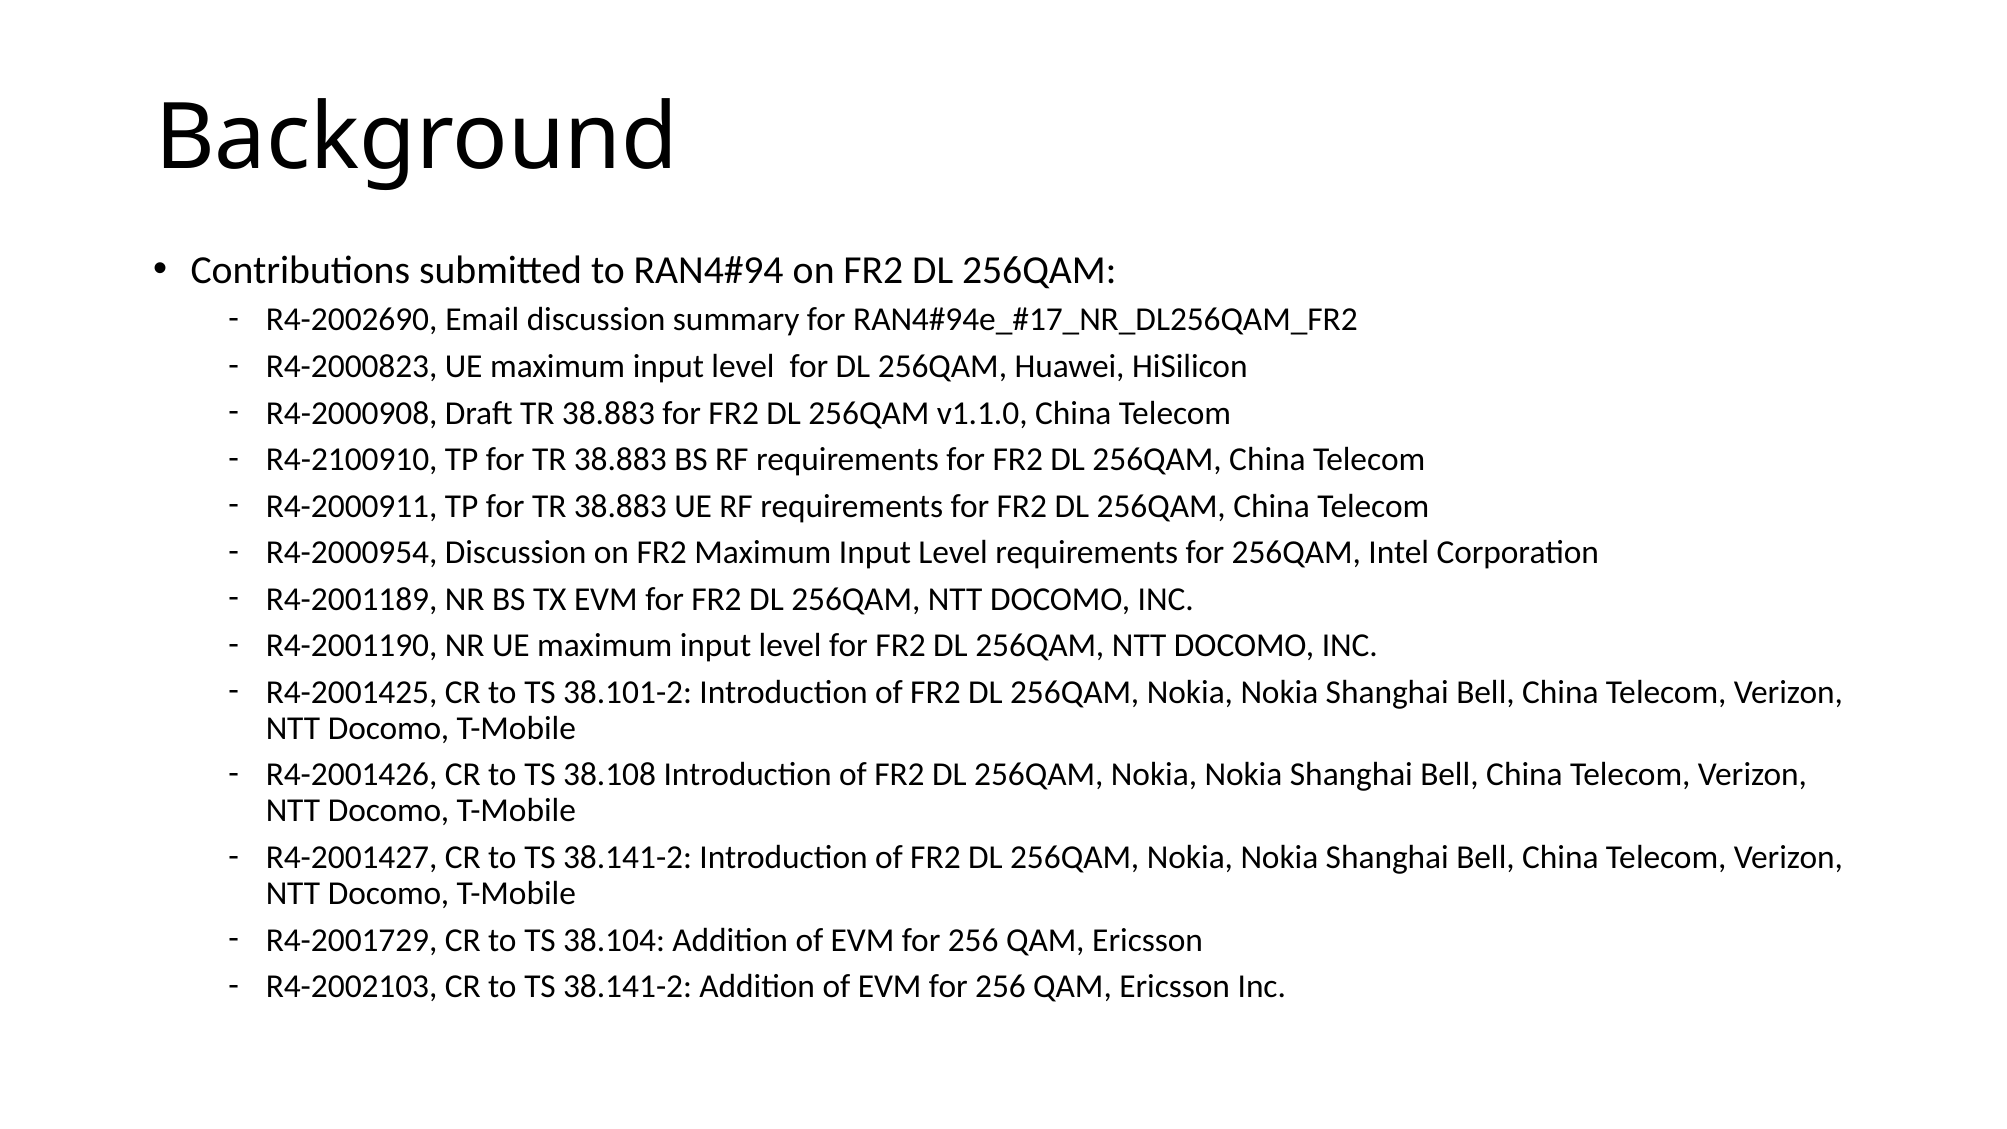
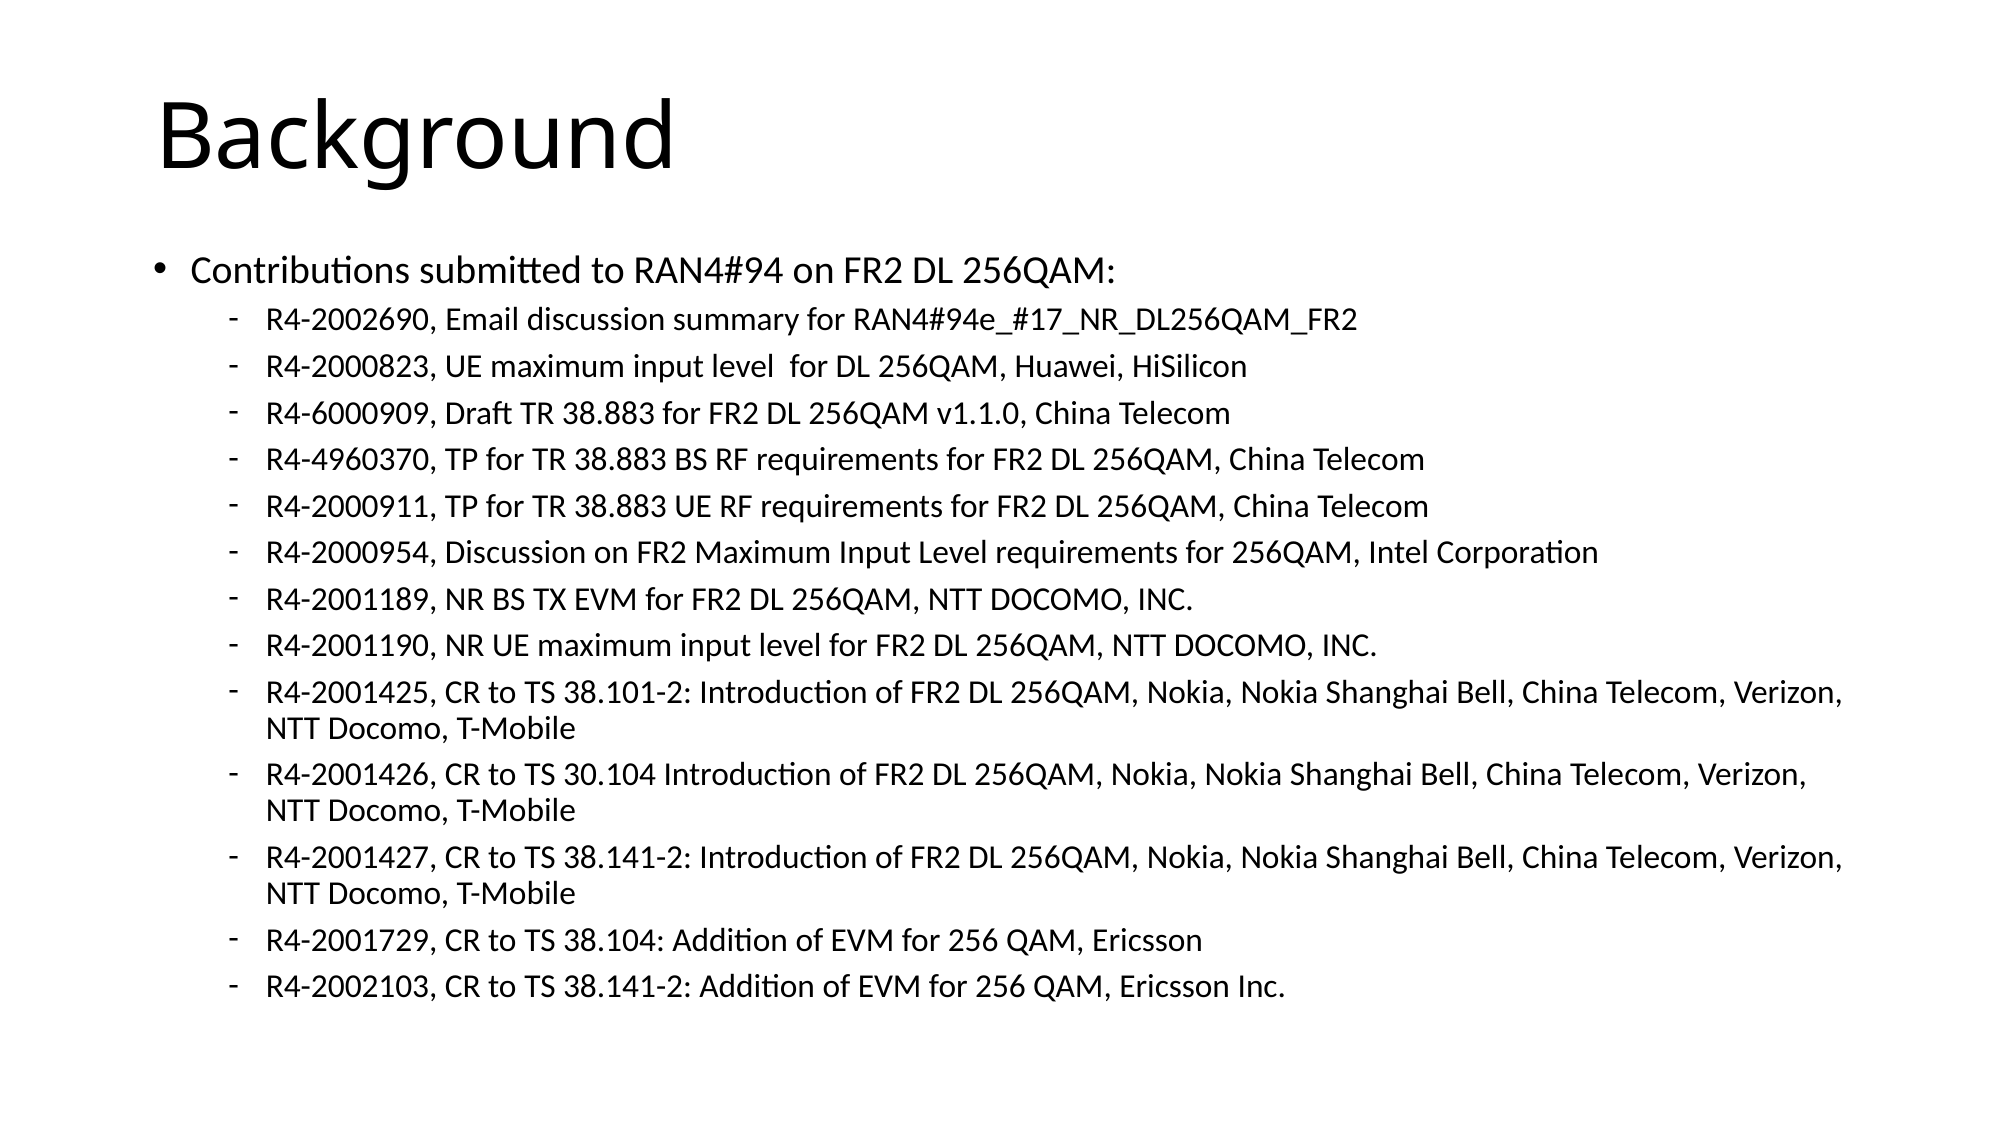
R4-2000908: R4-2000908 -> R4-6000909
R4-2100910: R4-2100910 -> R4-4960370
38.108: 38.108 -> 30.104
